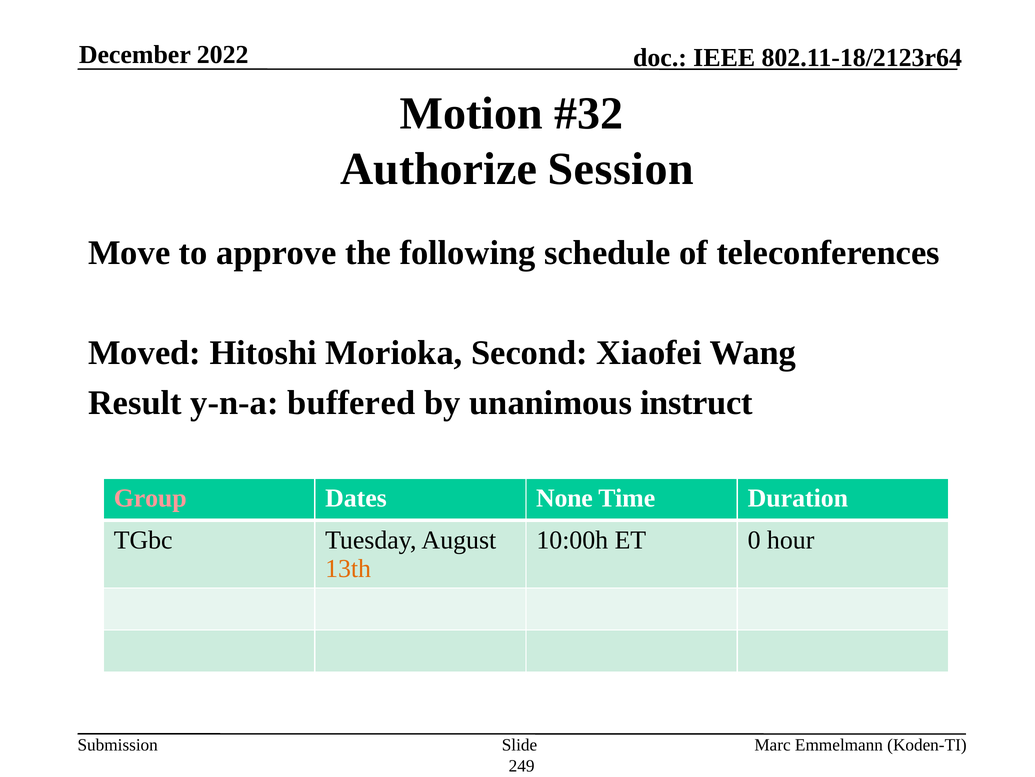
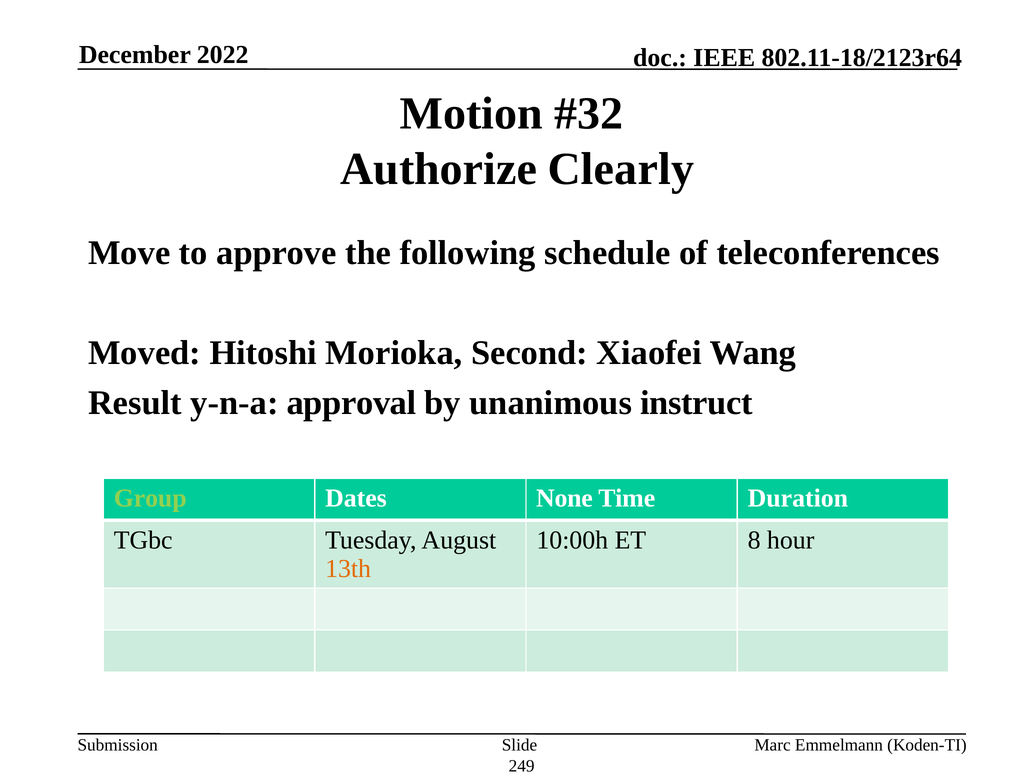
Session: Session -> Clearly
buffered: buffered -> approval
Group colour: pink -> light green
0: 0 -> 8
